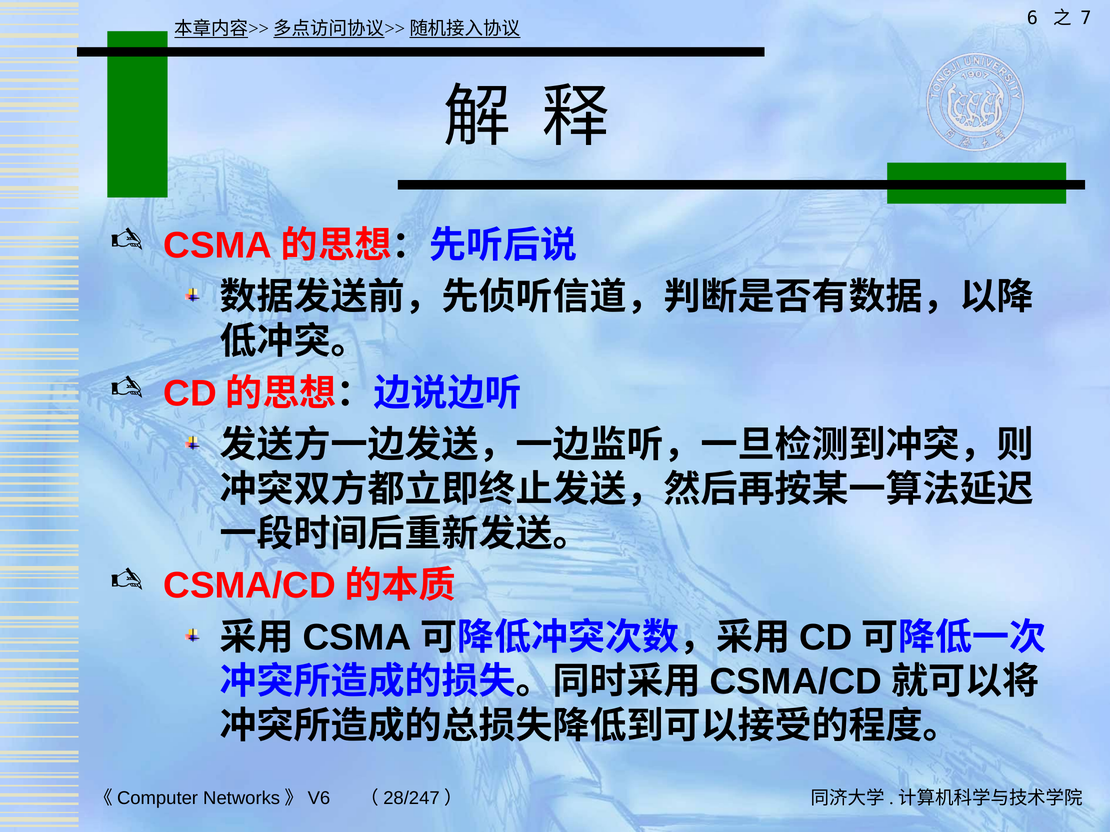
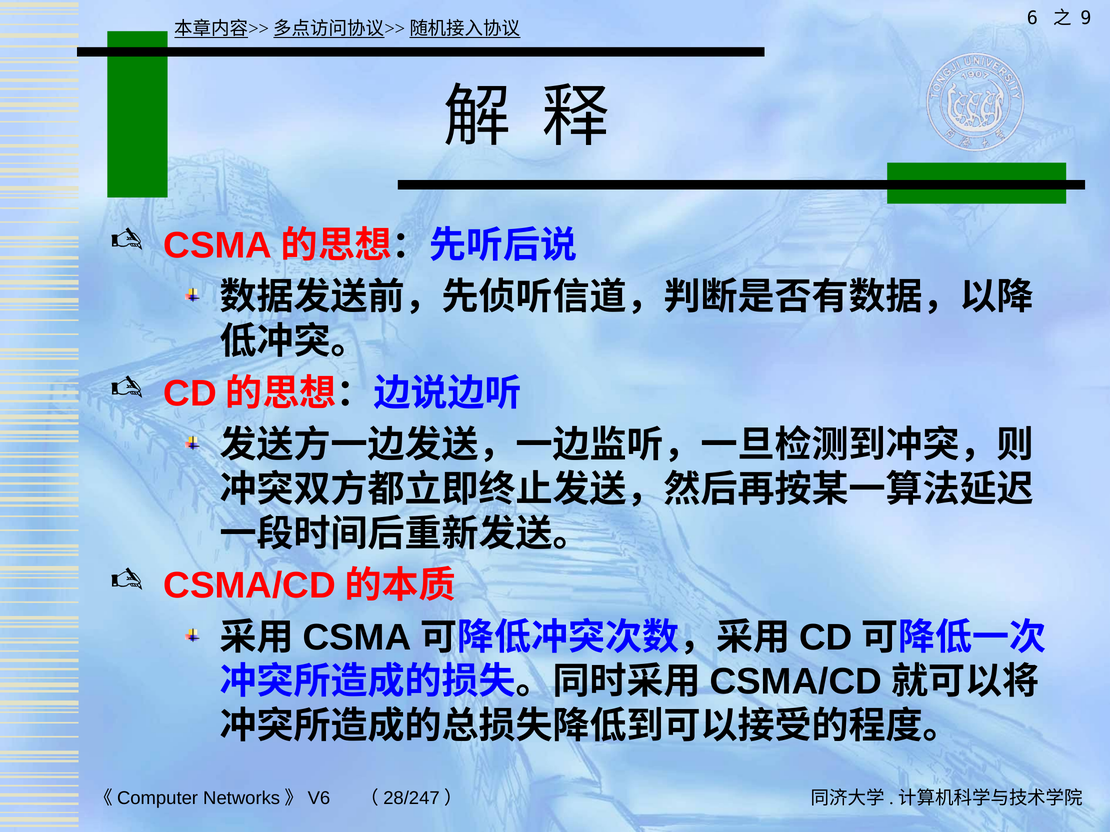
7: 7 -> 9
